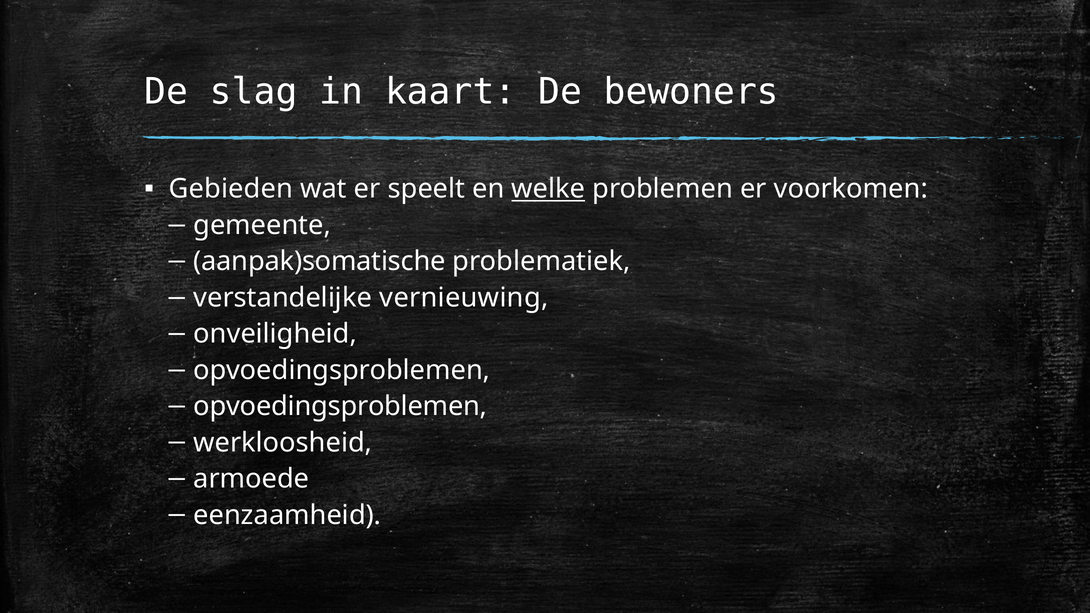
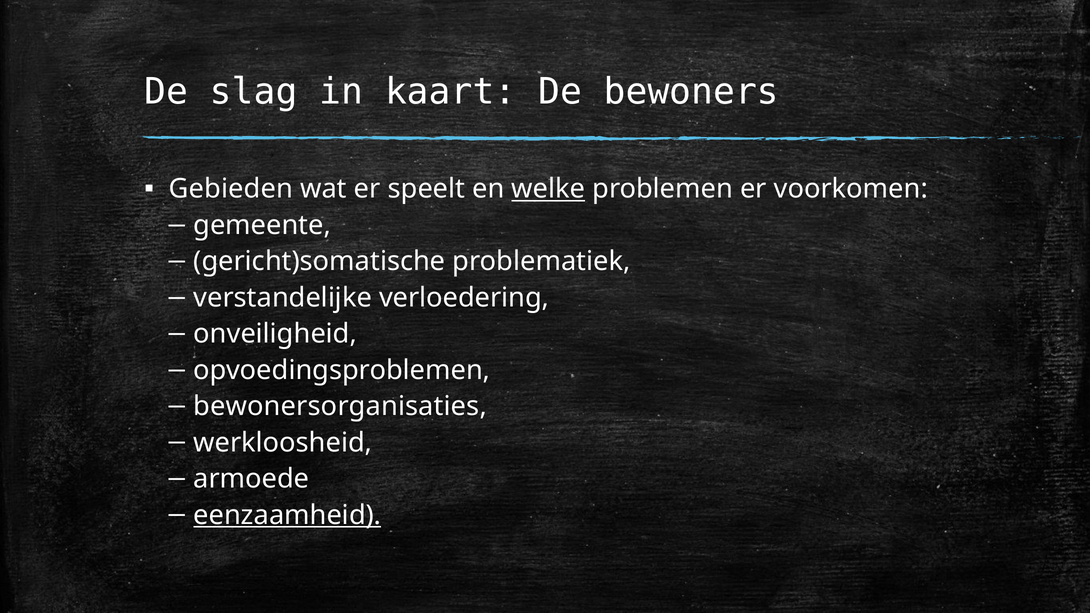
aanpak)somatische: aanpak)somatische -> gericht)somatische
vernieuwing: vernieuwing -> verloedering
opvoedingsproblemen at (340, 407): opvoedingsproblemen -> bewonersorganisaties
eenzaamheid underline: none -> present
